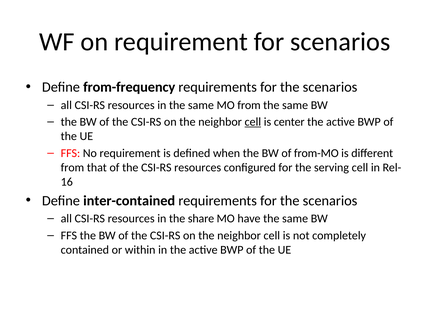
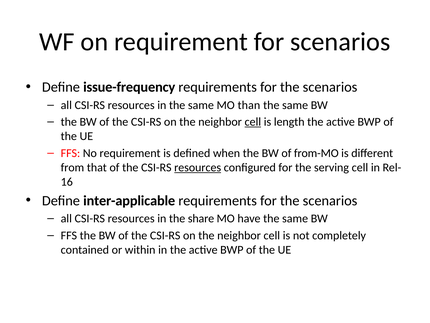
from-frequency: from-frequency -> issue-frequency
MO from: from -> than
center: center -> length
resources at (198, 167) underline: none -> present
inter-contained: inter-contained -> inter-applicable
